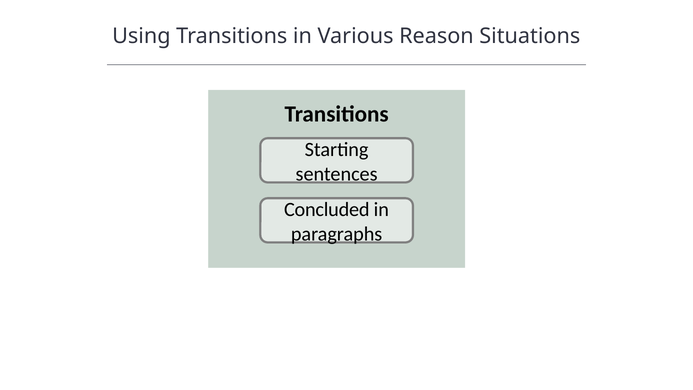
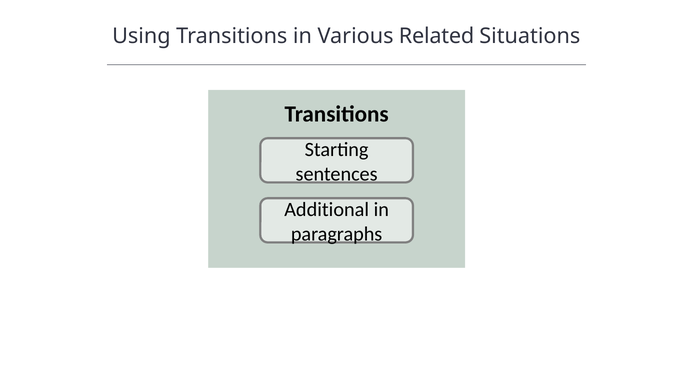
Reason: Reason -> Related
Concluded: Concluded -> Additional
